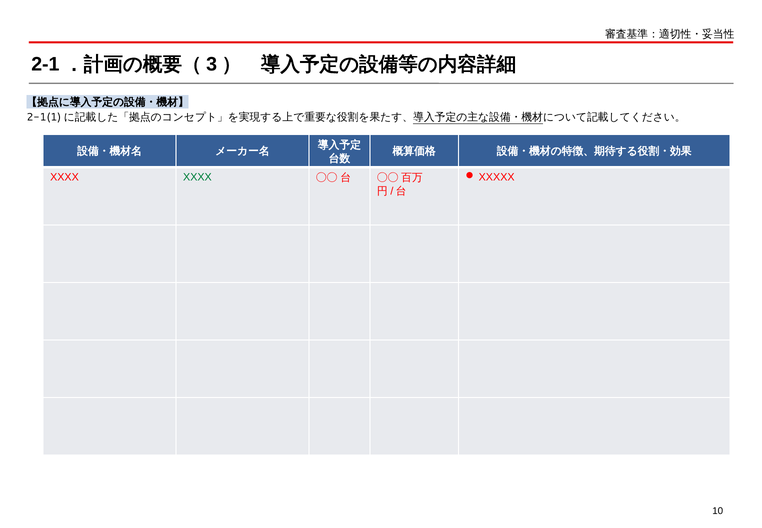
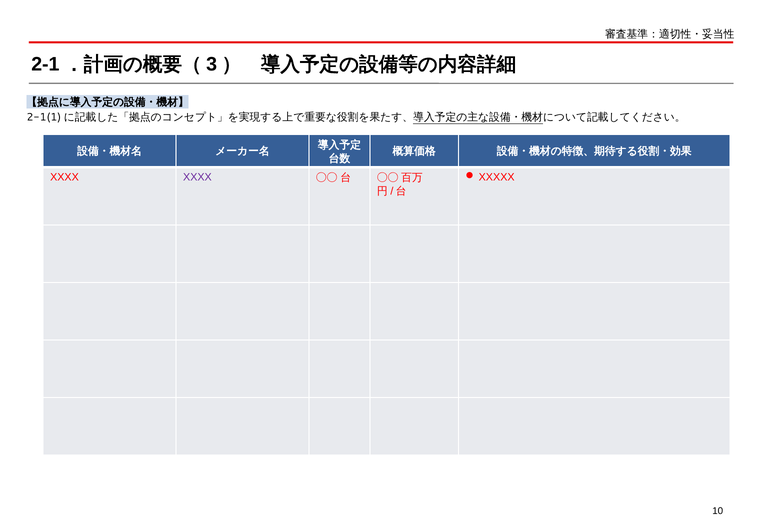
XXXX at (197, 177) colour: green -> purple
